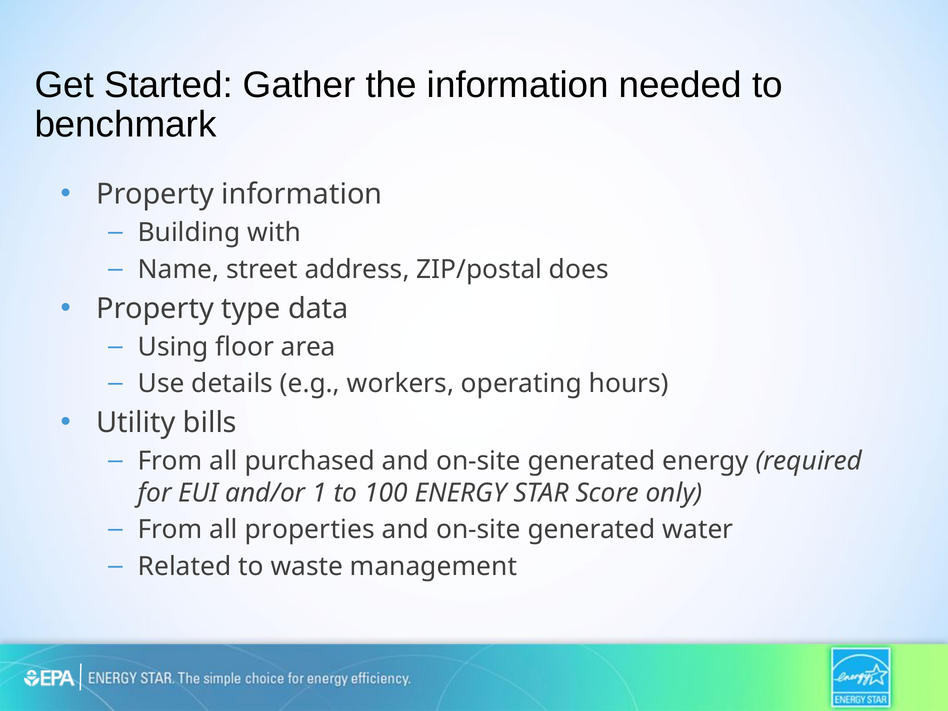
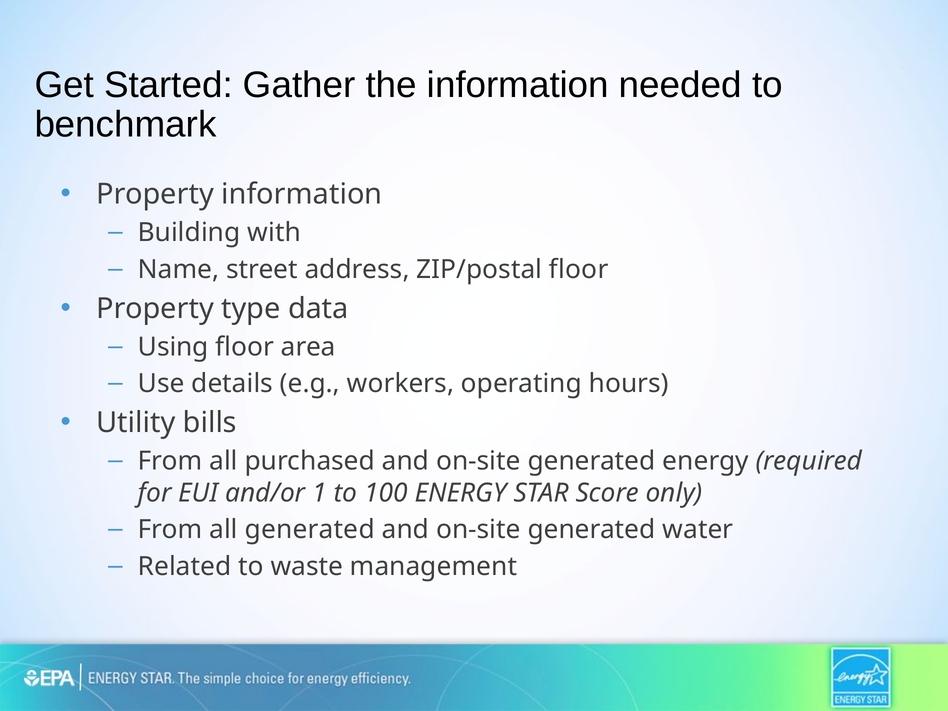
ZIP/postal does: does -> floor
all properties: properties -> generated
